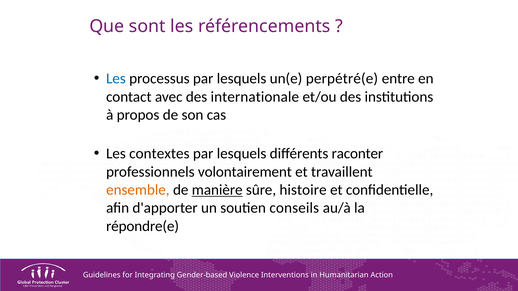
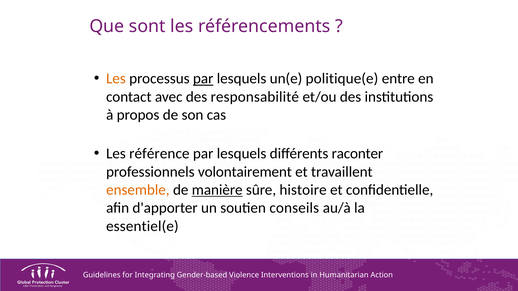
Les at (116, 79) colour: blue -> orange
par at (203, 79) underline: none -> present
perpétré(e: perpétré(e -> politique(e
internationale: internationale -> responsabilité
contextes: contextes -> référence
répondre(e: répondre(e -> essentiel(e
